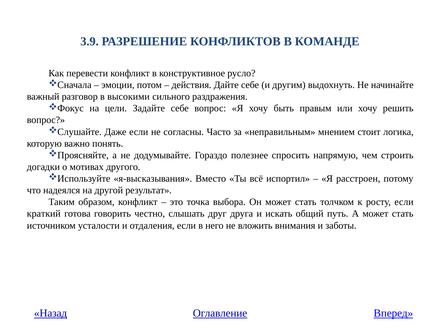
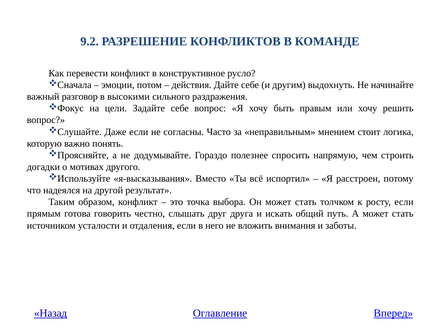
3.9: 3.9 -> 9.2
краткий: краткий -> прямым
